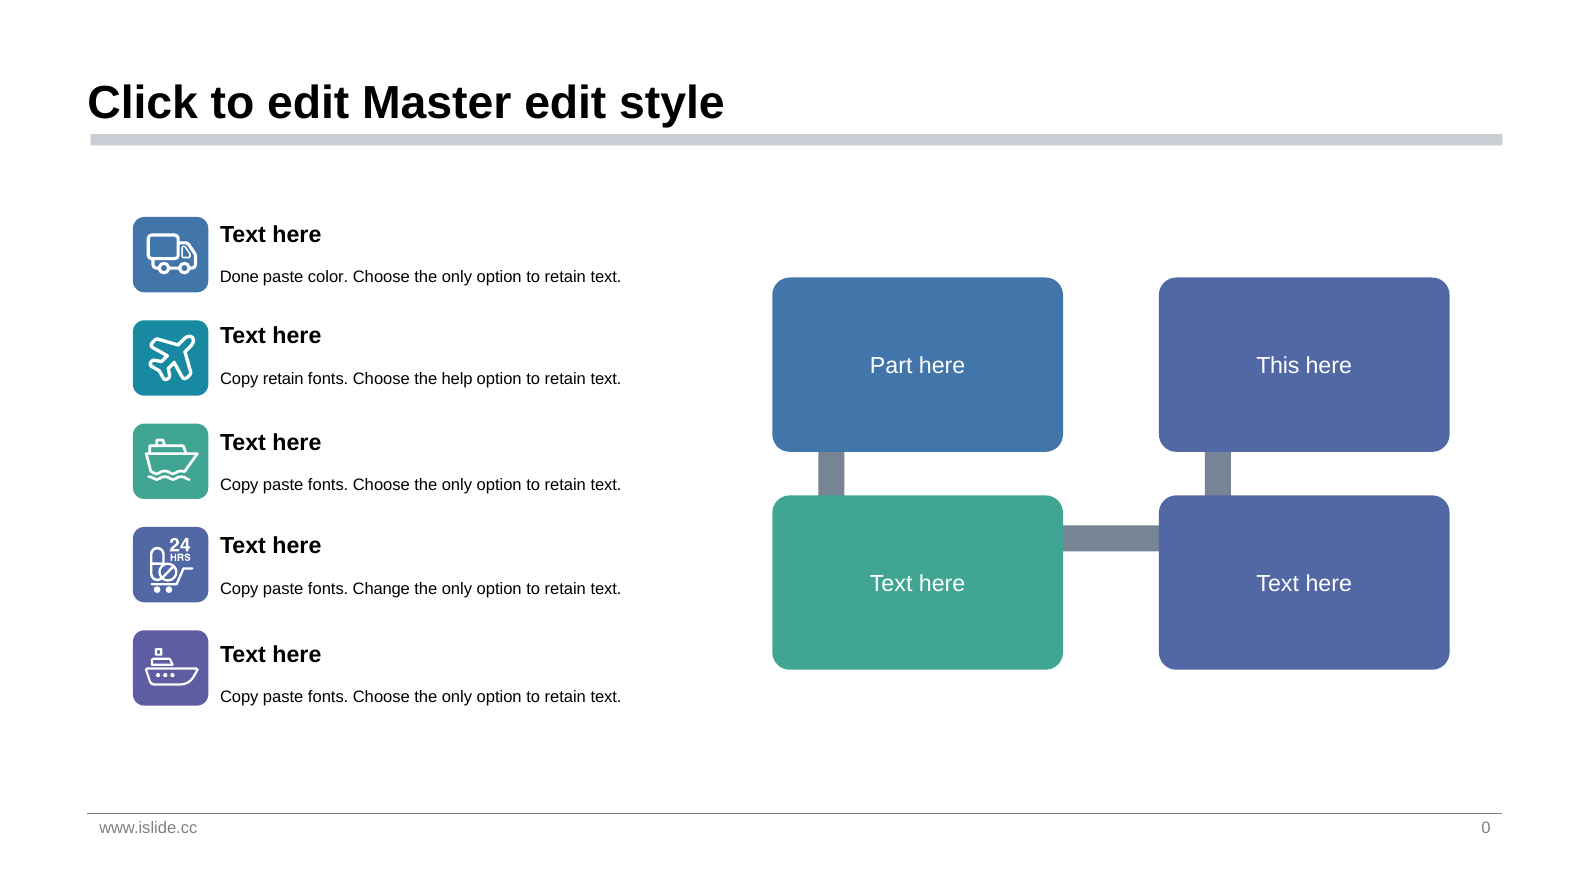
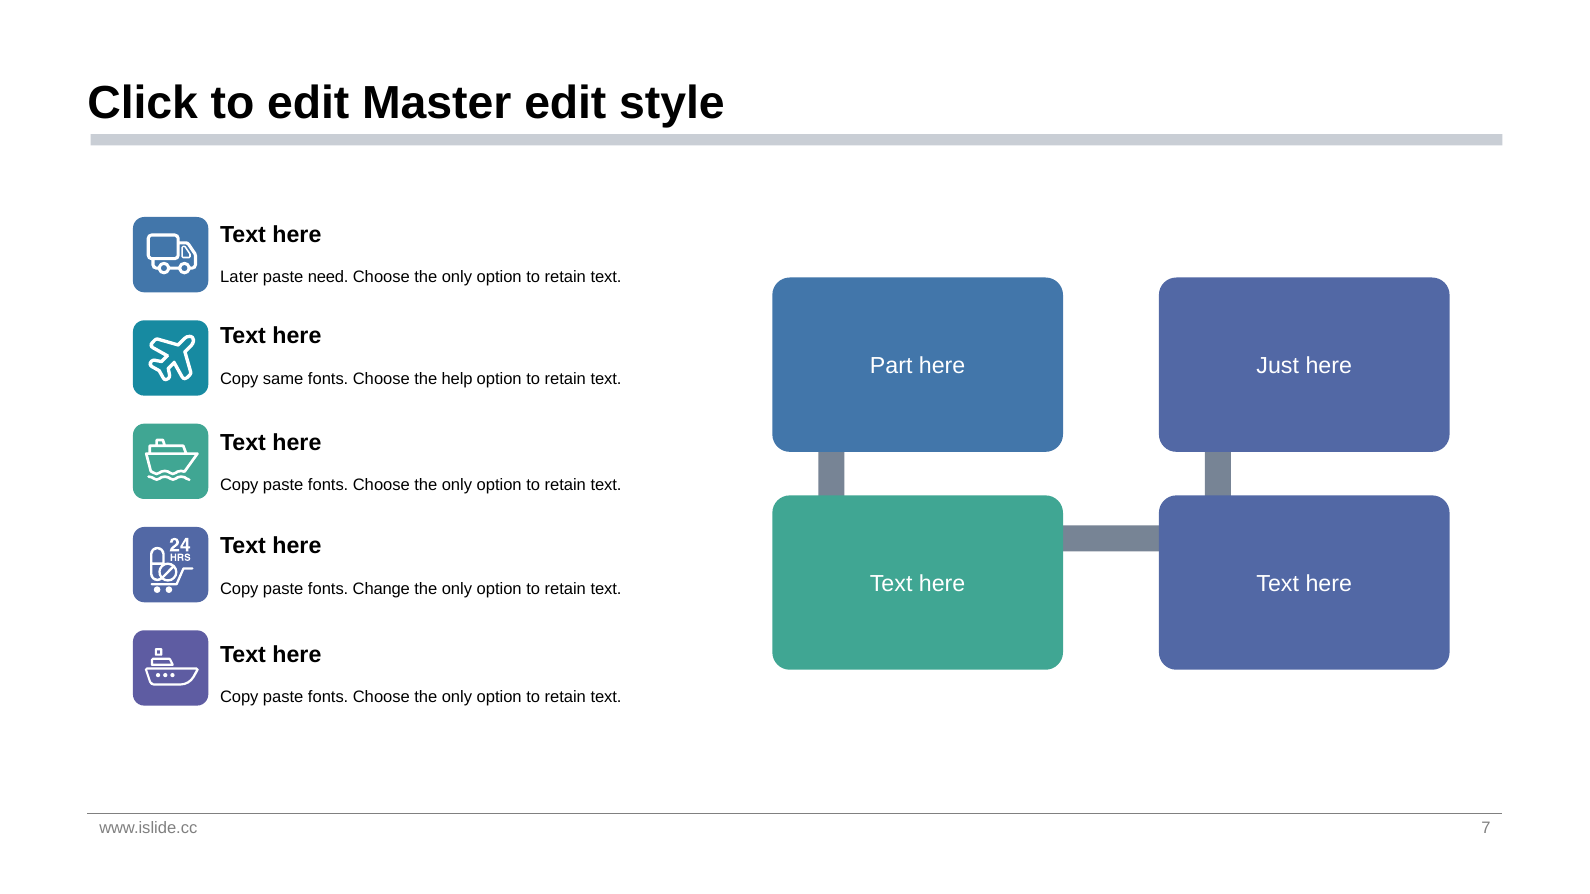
Done: Done -> Later
color: color -> need
This: This -> Just
Copy retain: retain -> same
0: 0 -> 7
